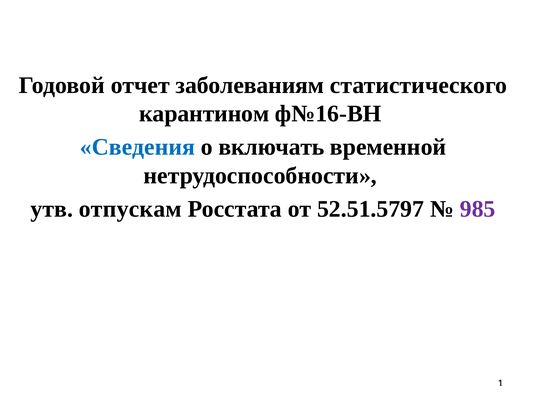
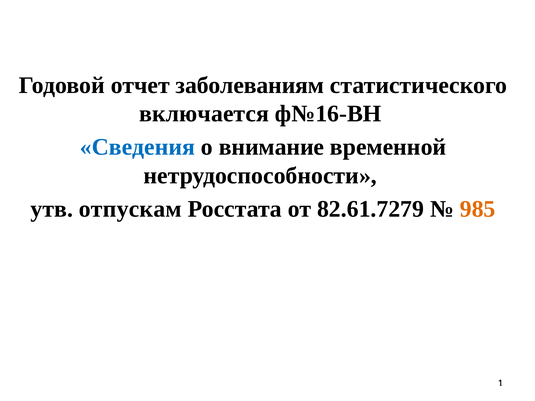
карантином: карантином -> включается
включать: включать -> внимание
52.51.5797: 52.51.5797 -> 82.61.7279
985 colour: purple -> orange
